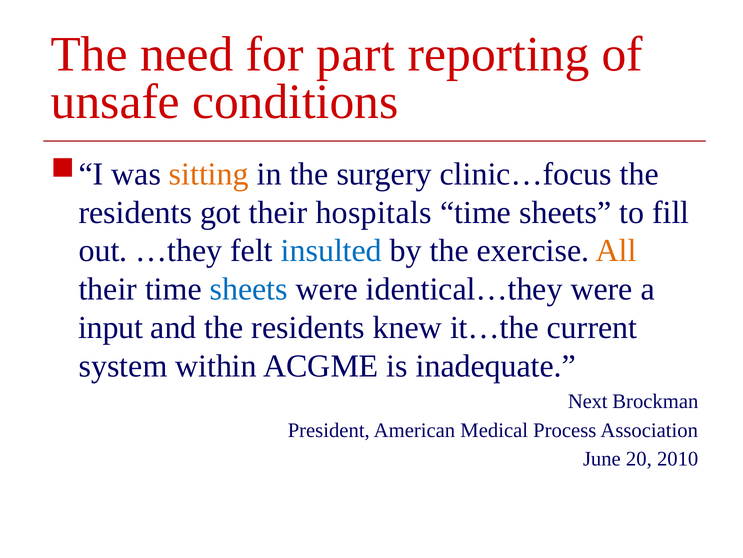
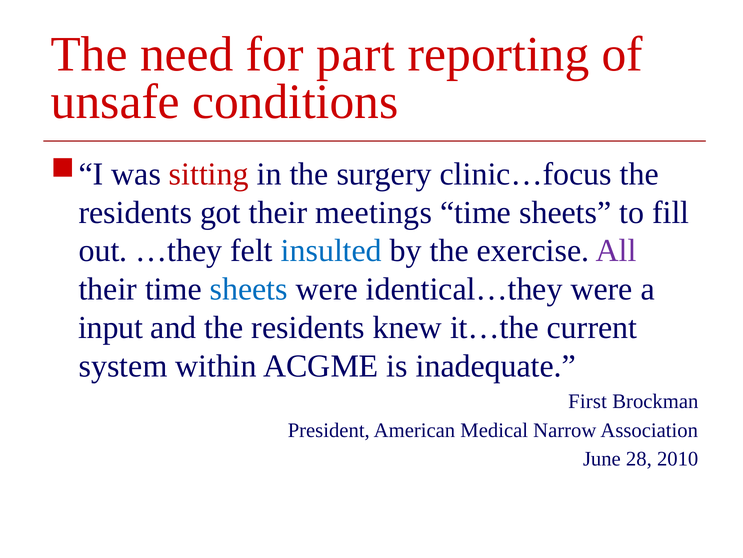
sitting colour: orange -> red
hospitals: hospitals -> meetings
All colour: orange -> purple
Next: Next -> First
Process: Process -> Narrow
20: 20 -> 28
